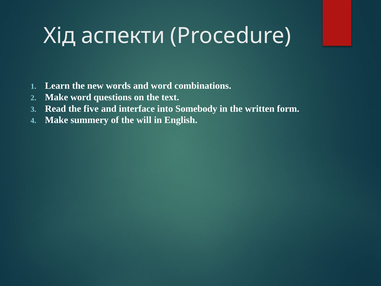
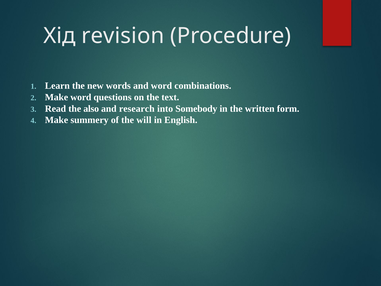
аспекти: аспекти -> revision
five: five -> also
interface: interface -> research
